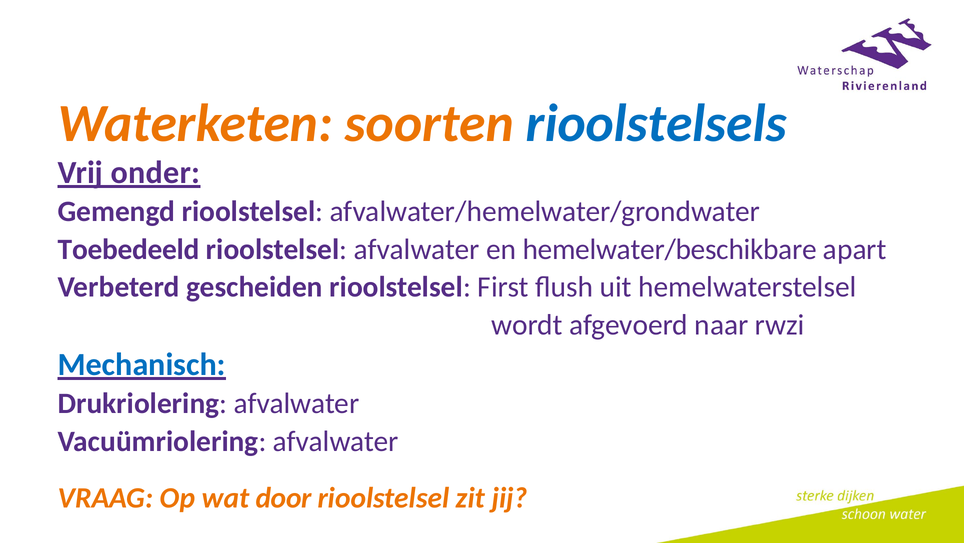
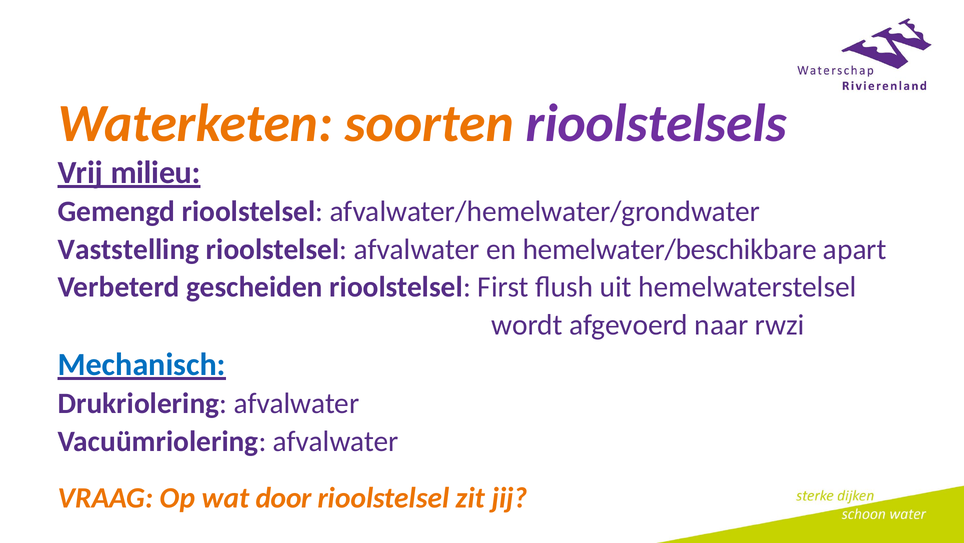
rioolstelsels colour: blue -> purple
onder: onder -> milieu
Toebedeeld: Toebedeeld -> Vaststelling
